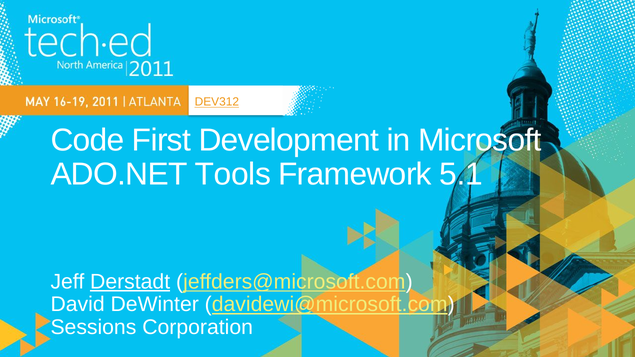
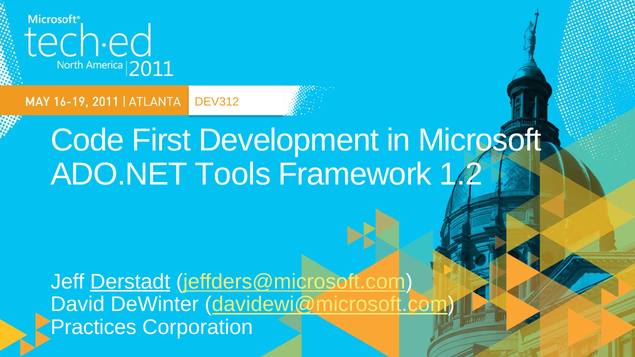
DEV312 underline: present -> none
5.1: 5.1 -> 1.2
Sessions: Sessions -> Practices
